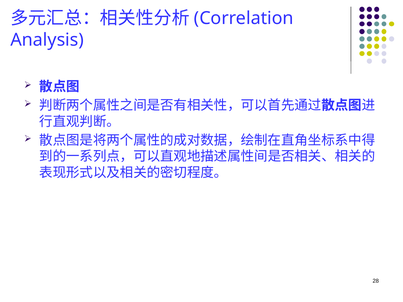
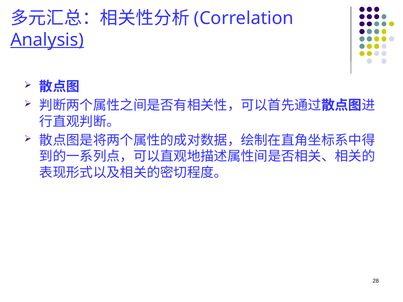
Analysis underline: none -> present
